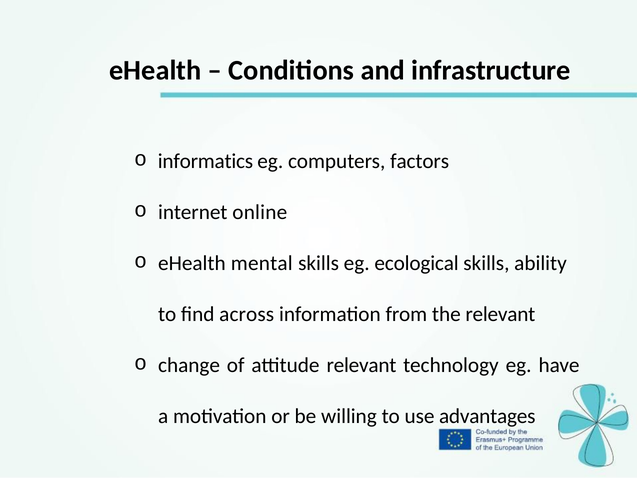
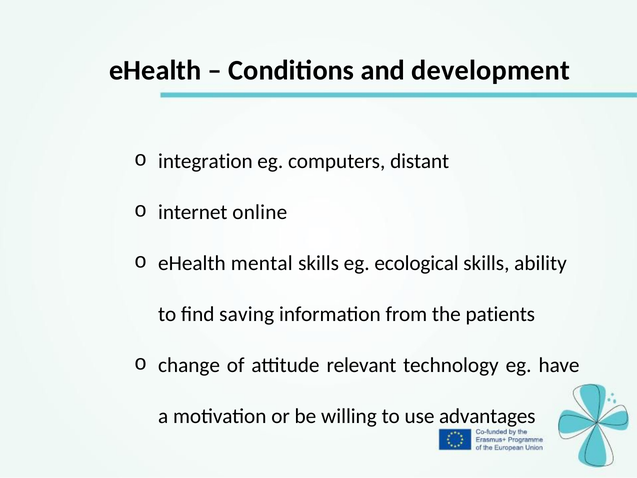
infrastructure: infrastructure -> development
informatics: informatics -> integration
factors: factors -> distant
across: across -> saving
the relevant: relevant -> patients
